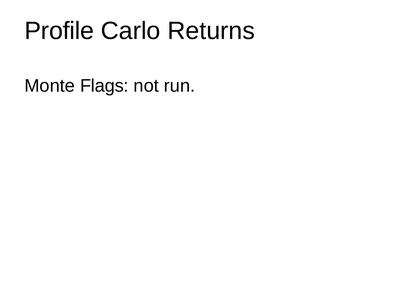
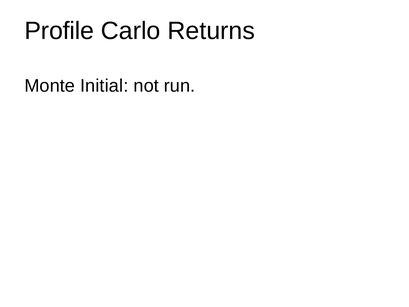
Flags: Flags -> Initial
